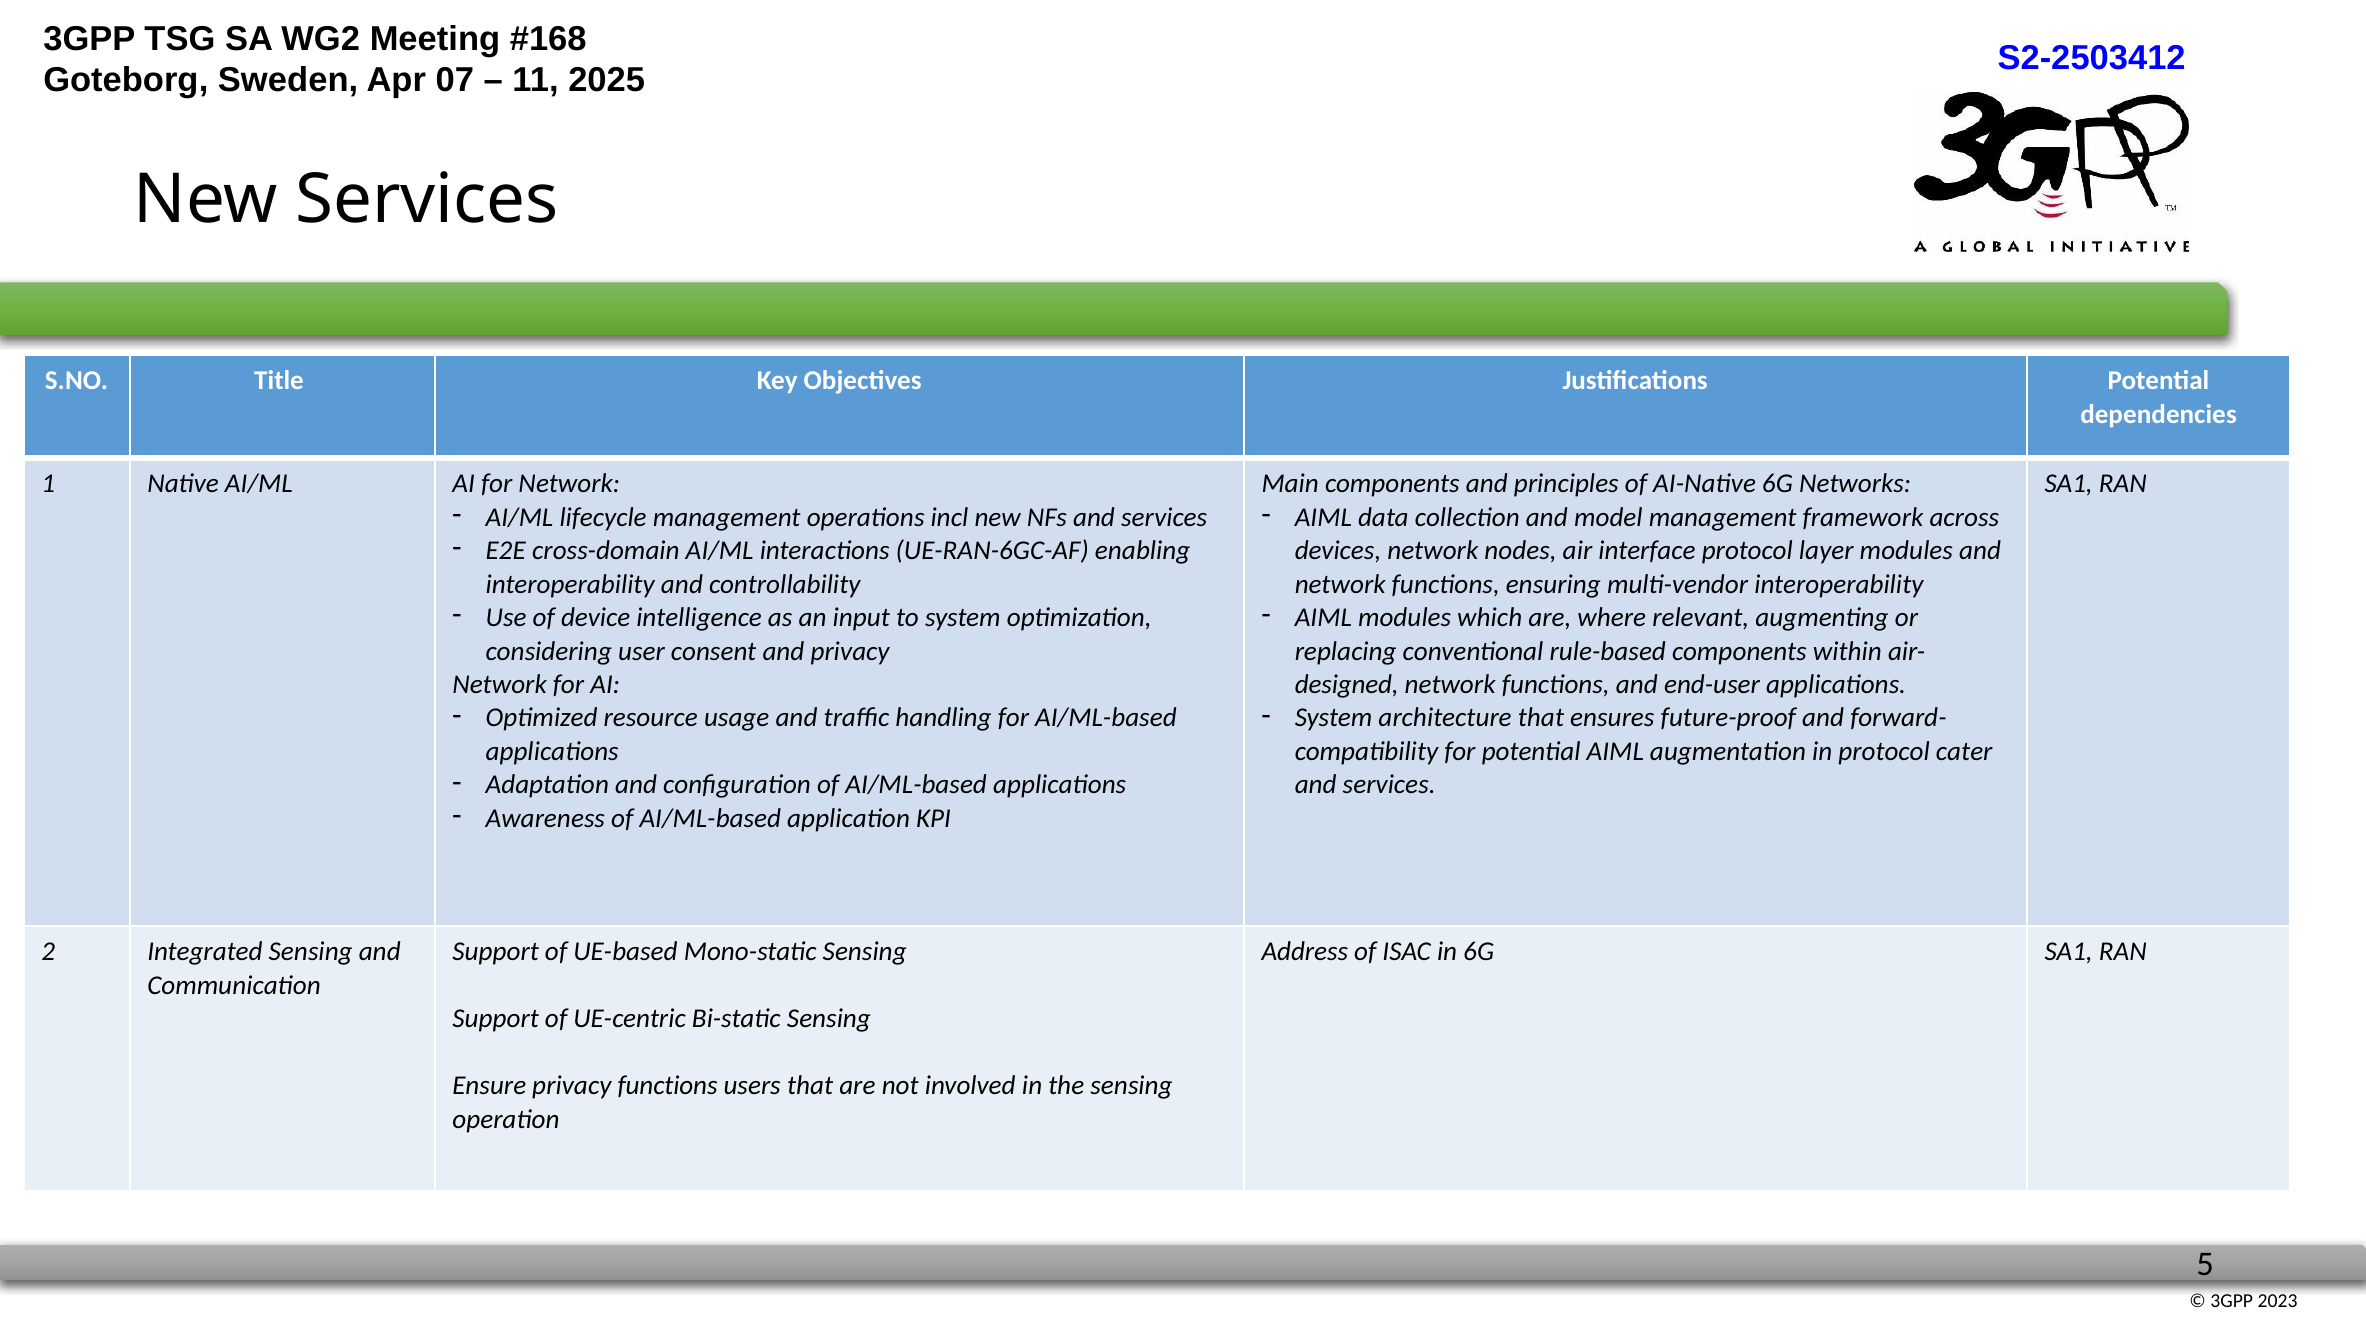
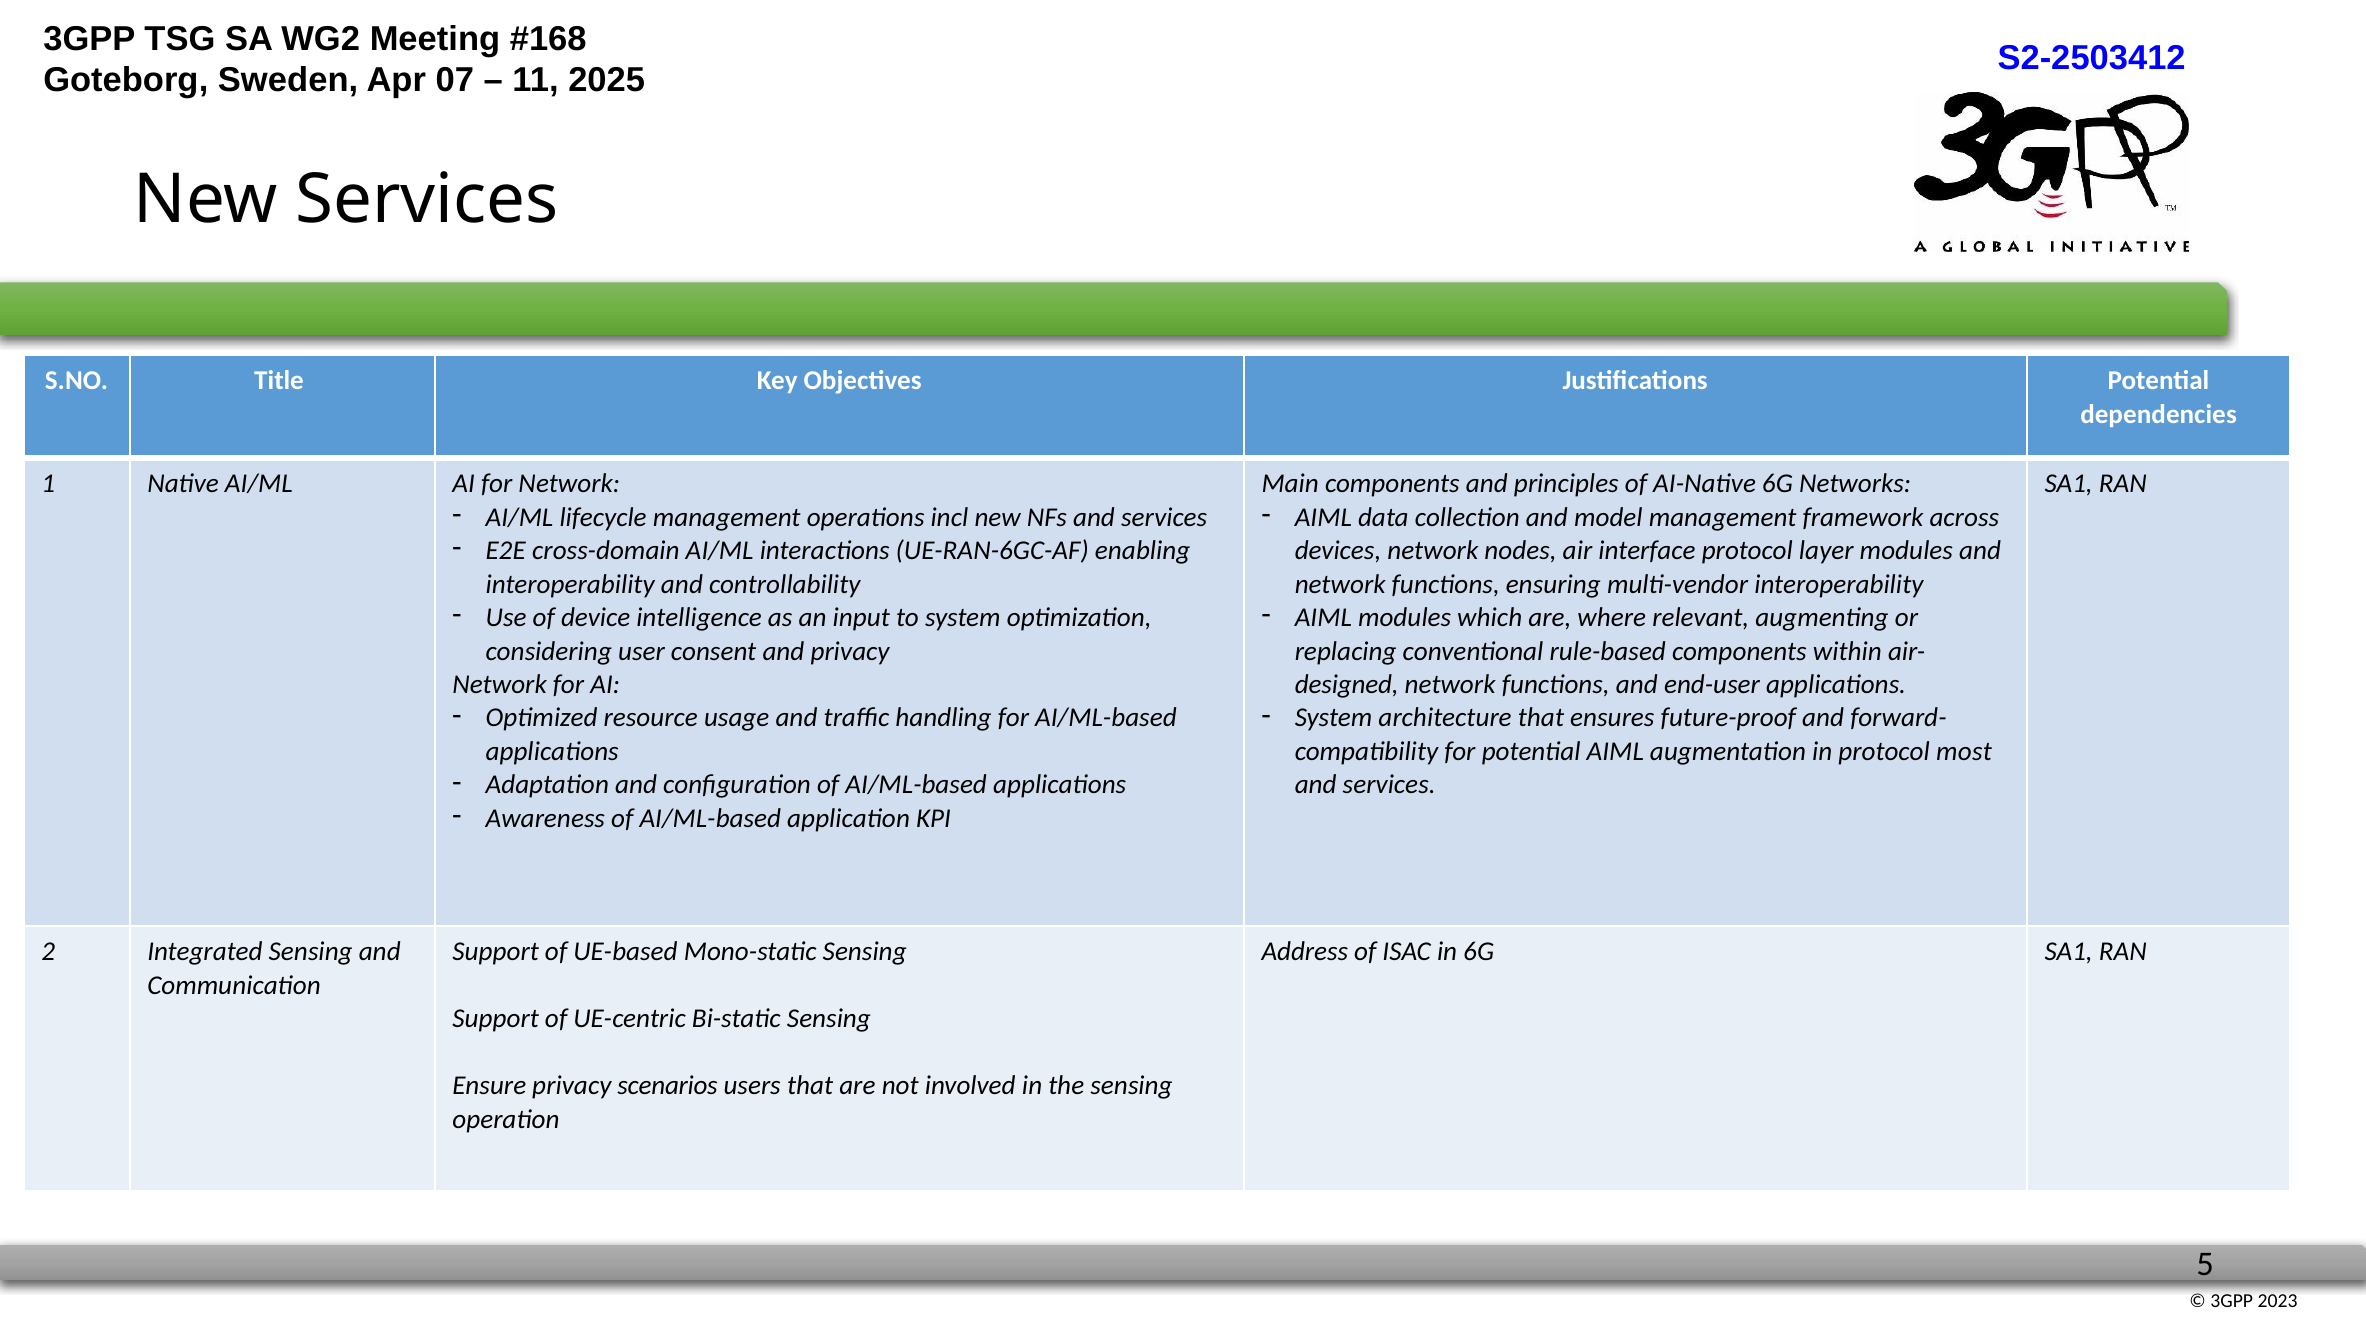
cater: cater -> most
privacy functions: functions -> scenarios
